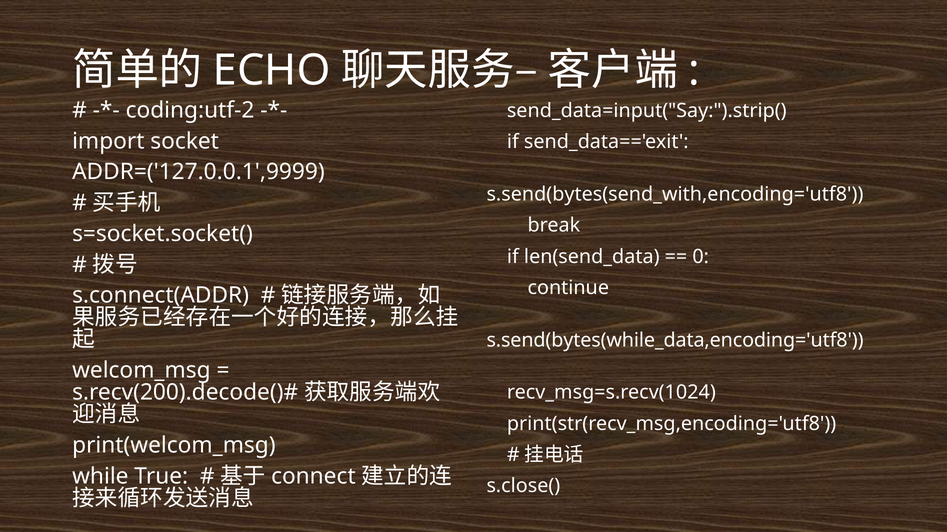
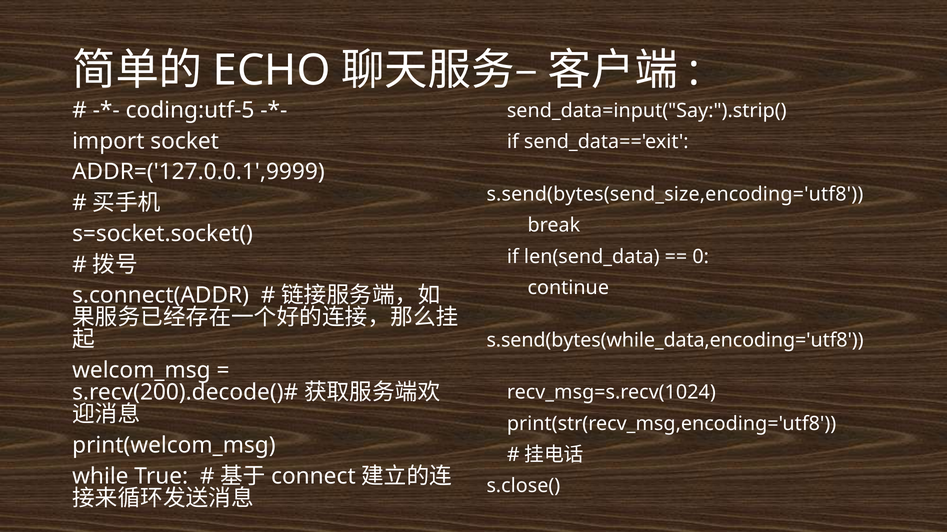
coding:utf-2: coding:utf-2 -> coding:utf-5
s.send(bytes(send_with,encoding='utf8: s.send(bytes(send_with,encoding='utf8 -> s.send(bytes(send_size,encoding='utf8
